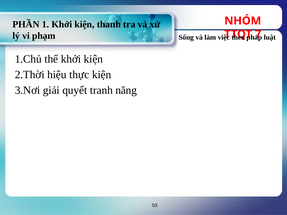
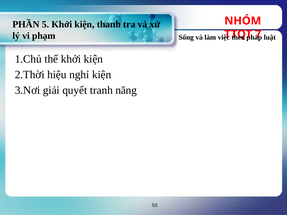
1: 1 -> 5
thực: thực -> nghỉ
